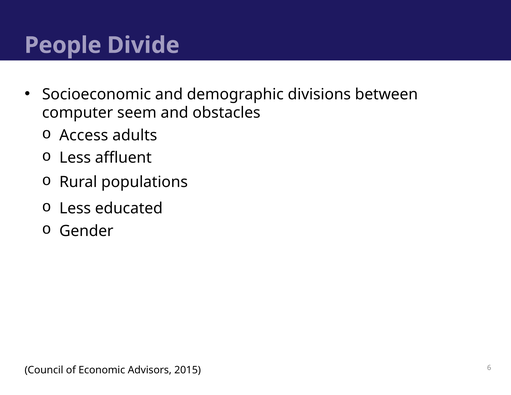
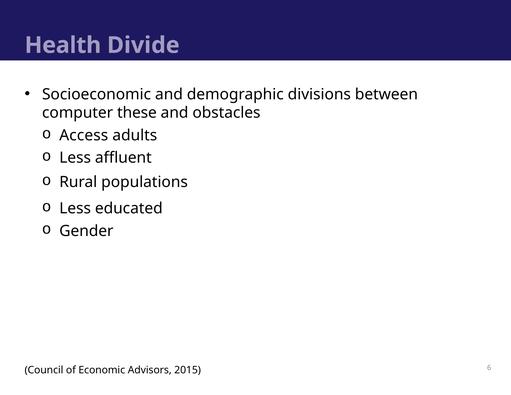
People: People -> Health
seem: seem -> these
